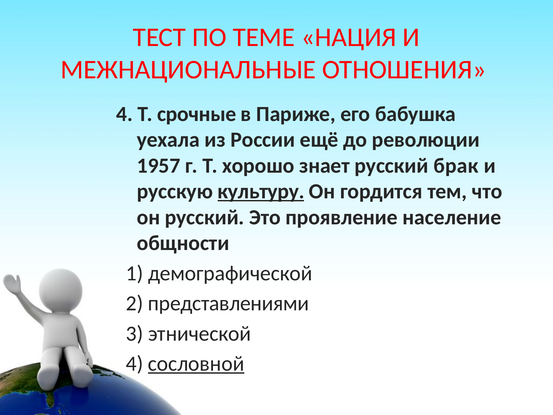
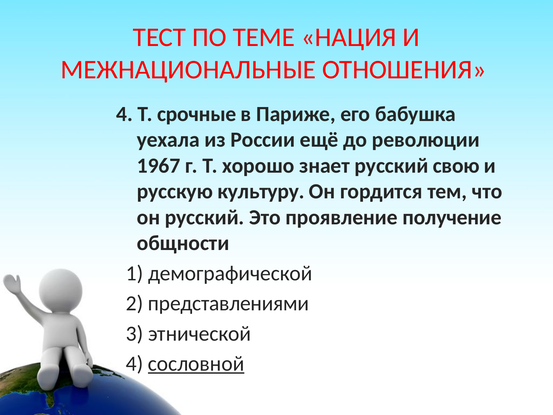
1957: 1957 -> 1967
брак: брак -> свою
культуру underline: present -> none
население: население -> получение
